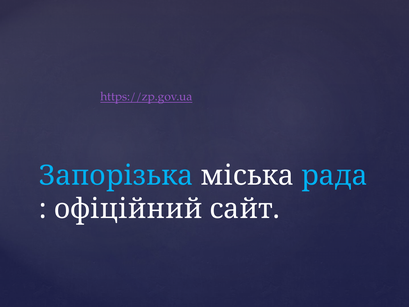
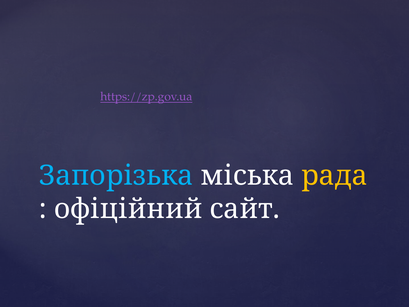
рада colour: light blue -> yellow
